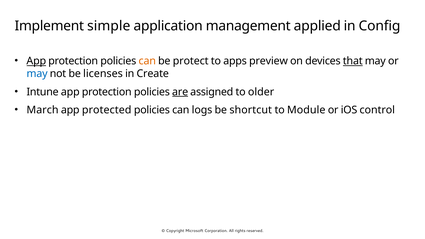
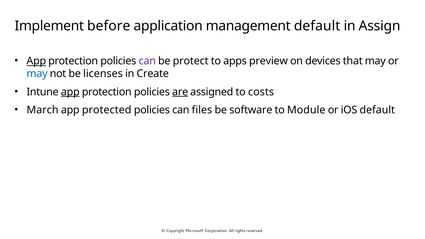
simple: simple -> before
management applied: applied -> default
Config: Config -> Assign
can at (147, 61) colour: orange -> purple
that underline: present -> none
app at (70, 92) underline: none -> present
older: older -> costs
logs: logs -> files
shortcut: shortcut -> software
iOS control: control -> default
